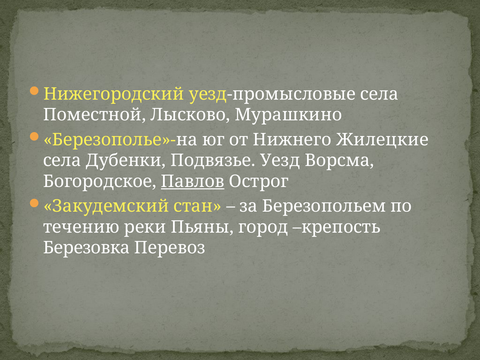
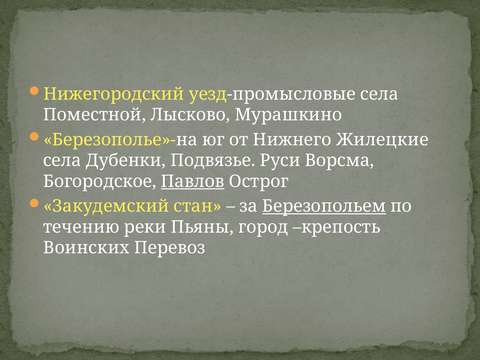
Уезд: Уезд -> Руси
Березопольем underline: none -> present
Березовка: Березовка -> Воинских
